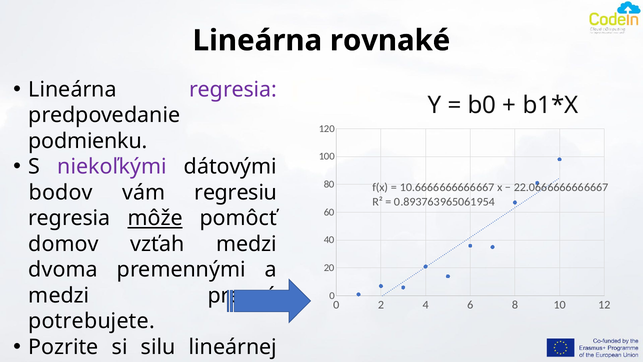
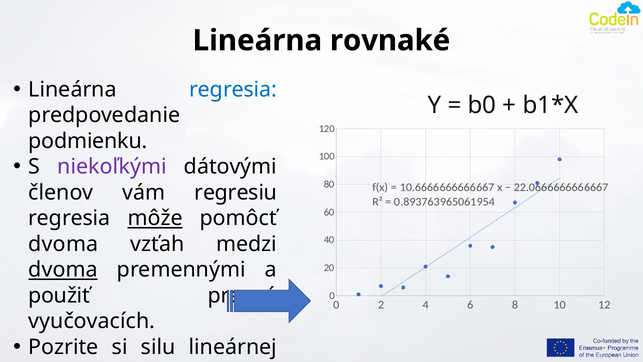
regresia at (233, 90) colour: purple -> blue
bodov: bodov -> členov
domov at (64, 244): domov -> dvoma
dvoma at (63, 270) underline: none -> present
medzi at (59, 295): medzi -> použiť
potrebujete: potrebujete -> vyučovacích
